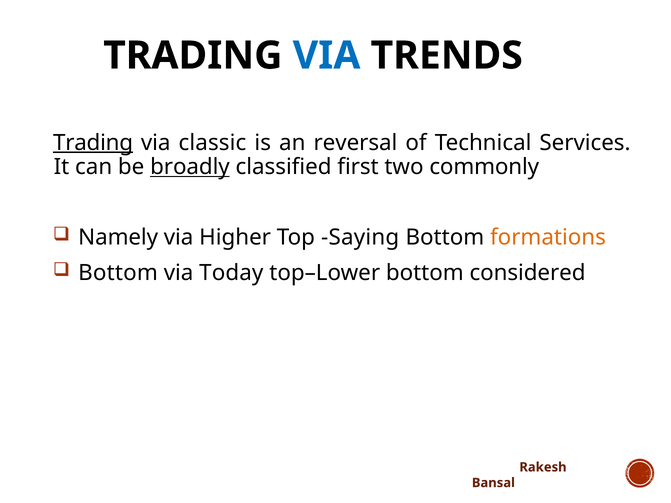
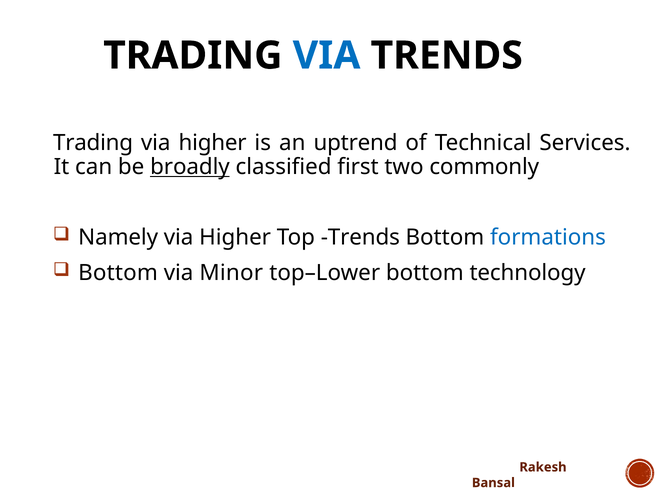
Trading at (93, 143) underline: present -> none
classic at (212, 143): classic -> higher
reversal: reversal -> uptrend
Top Saying: Saying -> Trends
formations colour: orange -> blue
Today: Today -> Minor
considered: considered -> technology
